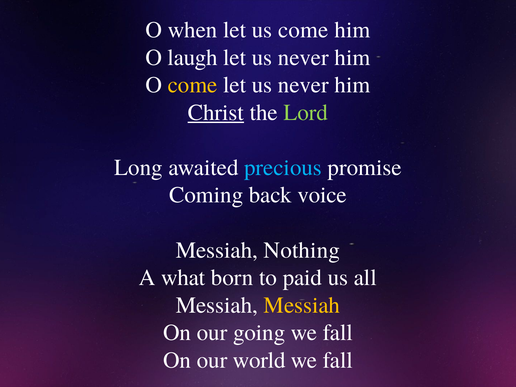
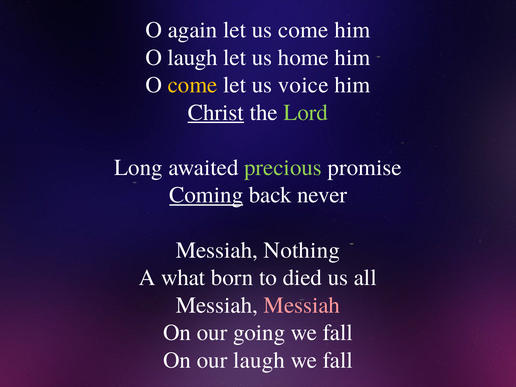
when: when -> again
never at (303, 57): never -> home
never at (303, 85): never -> voice
precious colour: light blue -> light green
Coming underline: none -> present
voice: voice -> never
paid: paid -> died
Messiah at (302, 305) colour: yellow -> pink
our world: world -> laugh
